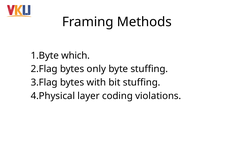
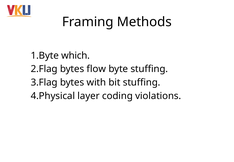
only: only -> flow
